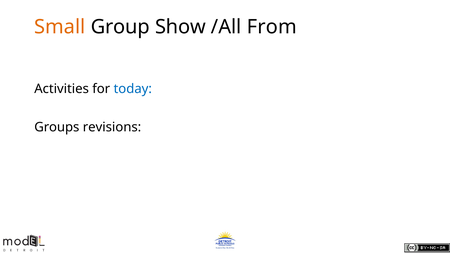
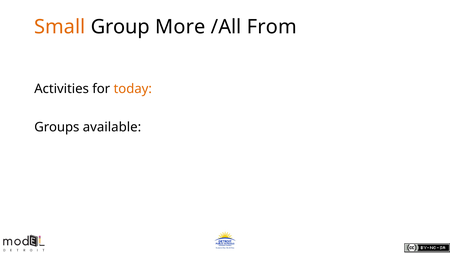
Show: Show -> More
today colour: blue -> orange
revisions: revisions -> available
